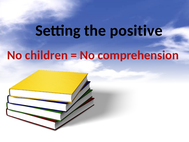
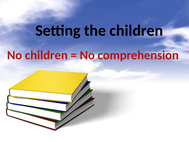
the positive: positive -> children
